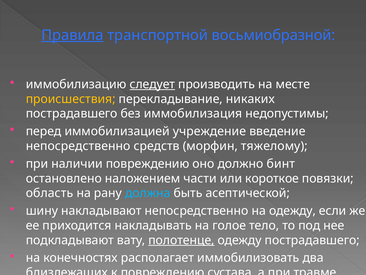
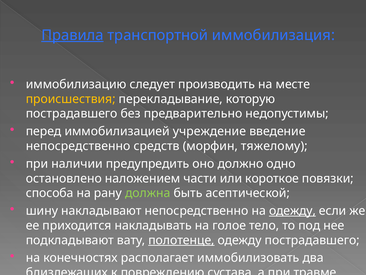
восьмиобразной: восьмиобразной -> иммобилизация
следует underline: present -> none
никаких: никаких -> которую
иммобилизация: иммобилизация -> предварительно
наличии повреждению: повреждению -> предупредить
бинт: бинт -> одно
область: область -> способа
должна colour: light blue -> light green
одежду at (292, 211) underline: none -> present
